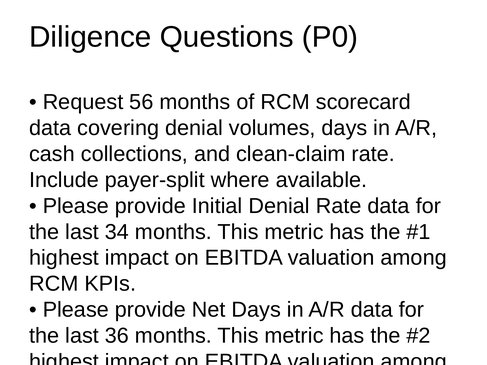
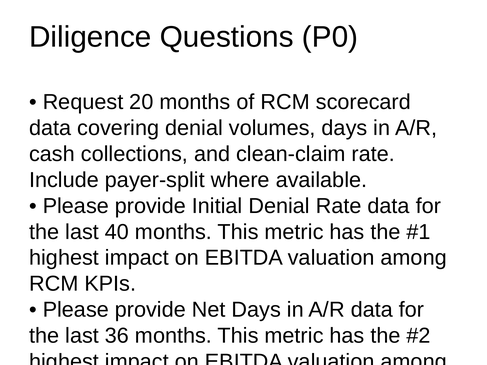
56: 56 -> 20
34: 34 -> 40
